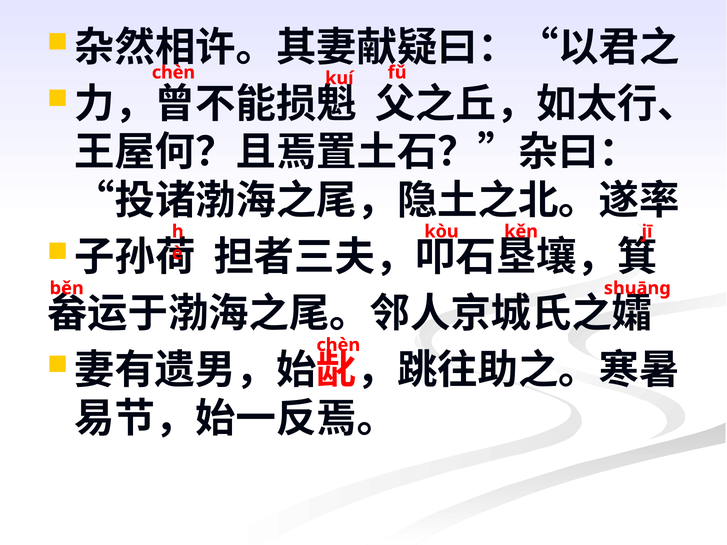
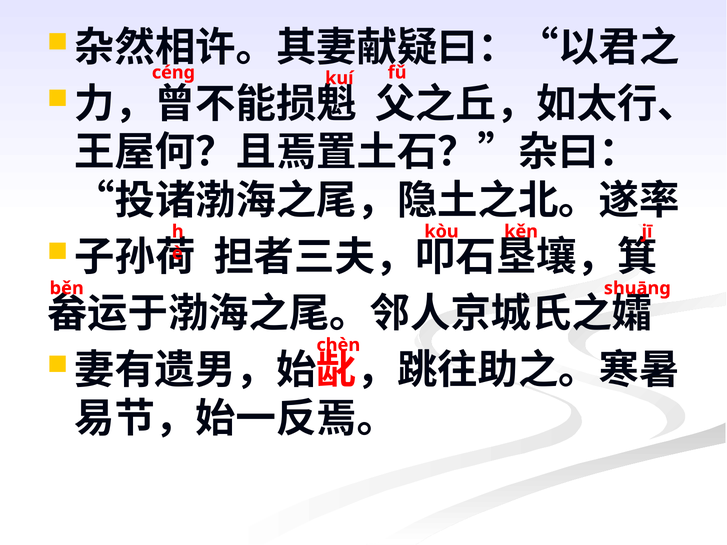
chèn at (173, 73): chèn -> céng
